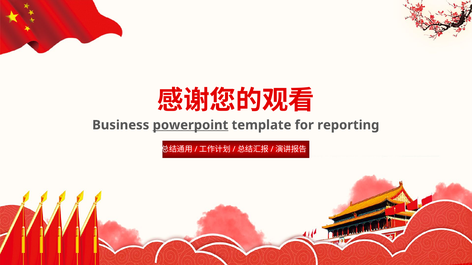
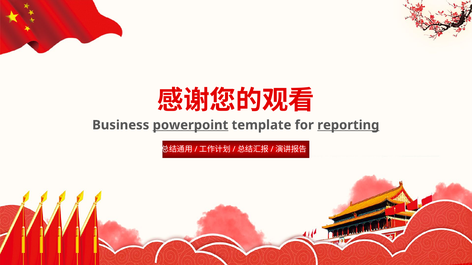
reporting underline: none -> present
